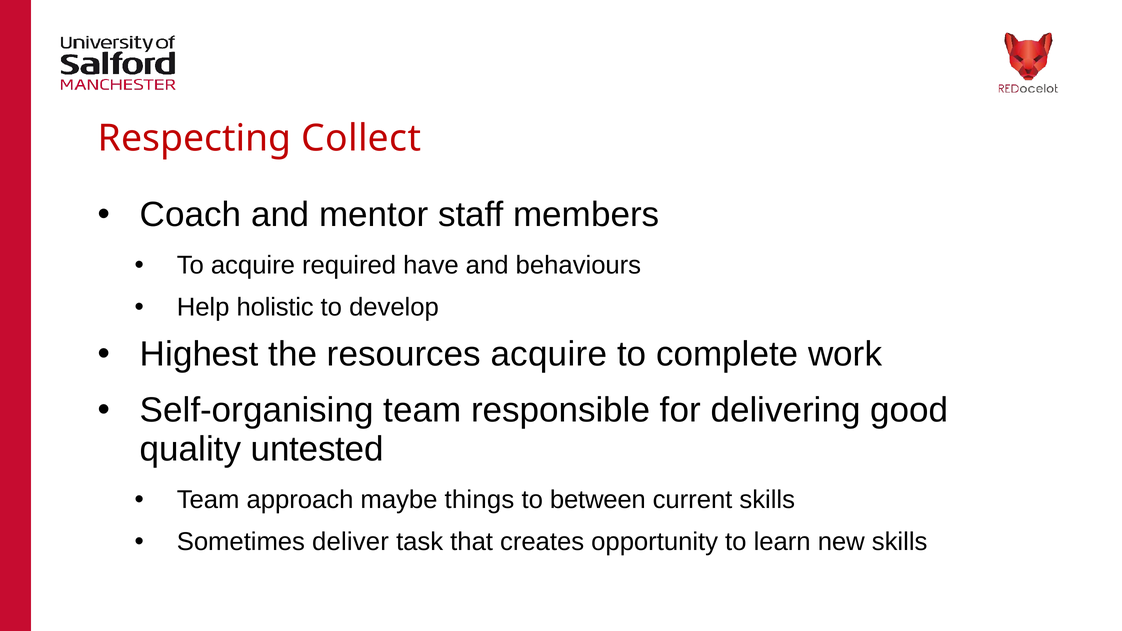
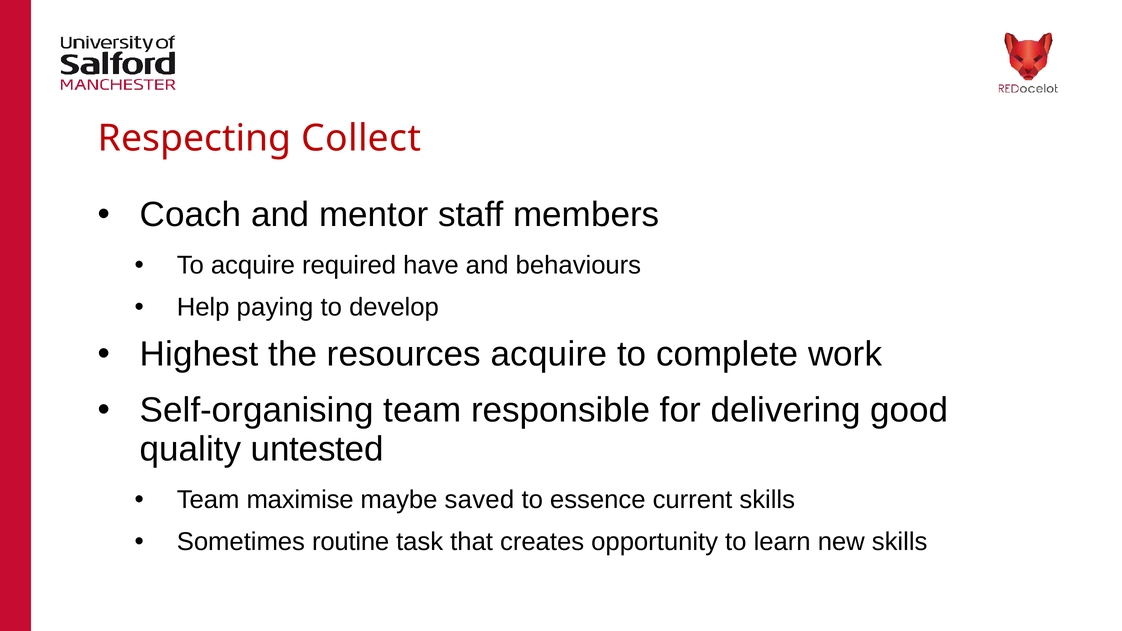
holistic: holistic -> paying
approach: approach -> maximise
things: things -> saved
between: between -> essence
deliver: deliver -> routine
